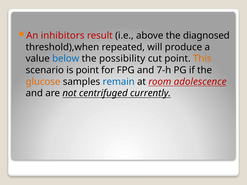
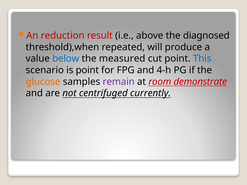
inhibitors: inhibitors -> reduction
possibility: possibility -> measured
This colour: orange -> blue
7-h: 7-h -> 4-h
remain colour: blue -> purple
adolescence: adolescence -> demonstrate
